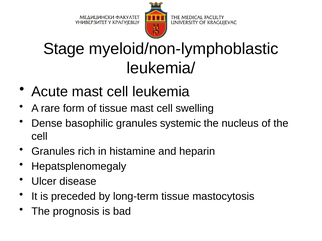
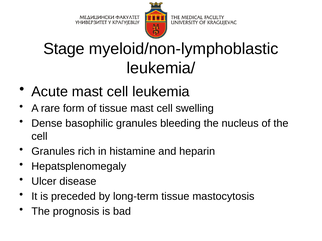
systemic: systemic -> bleeding
